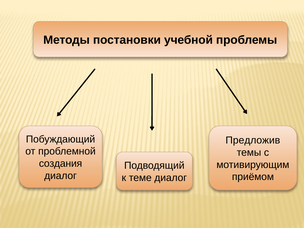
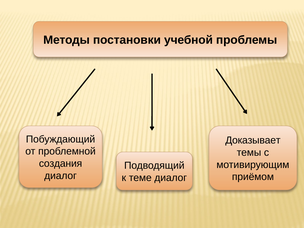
Предложив: Предложив -> Доказывает
